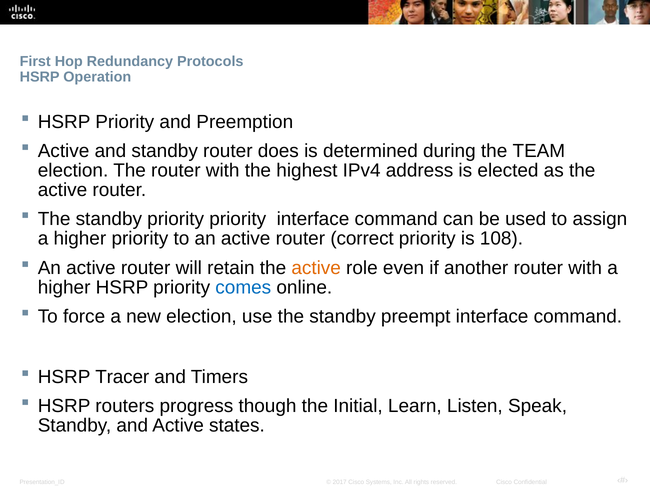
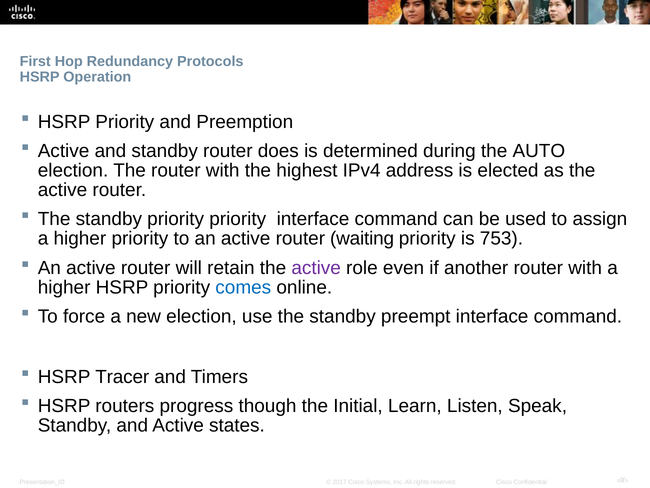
TEAM: TEAM -> AUTO
correct: correct -> waiting
108: 108 -> 753
active at (316, 268) colour: orange -> purple
